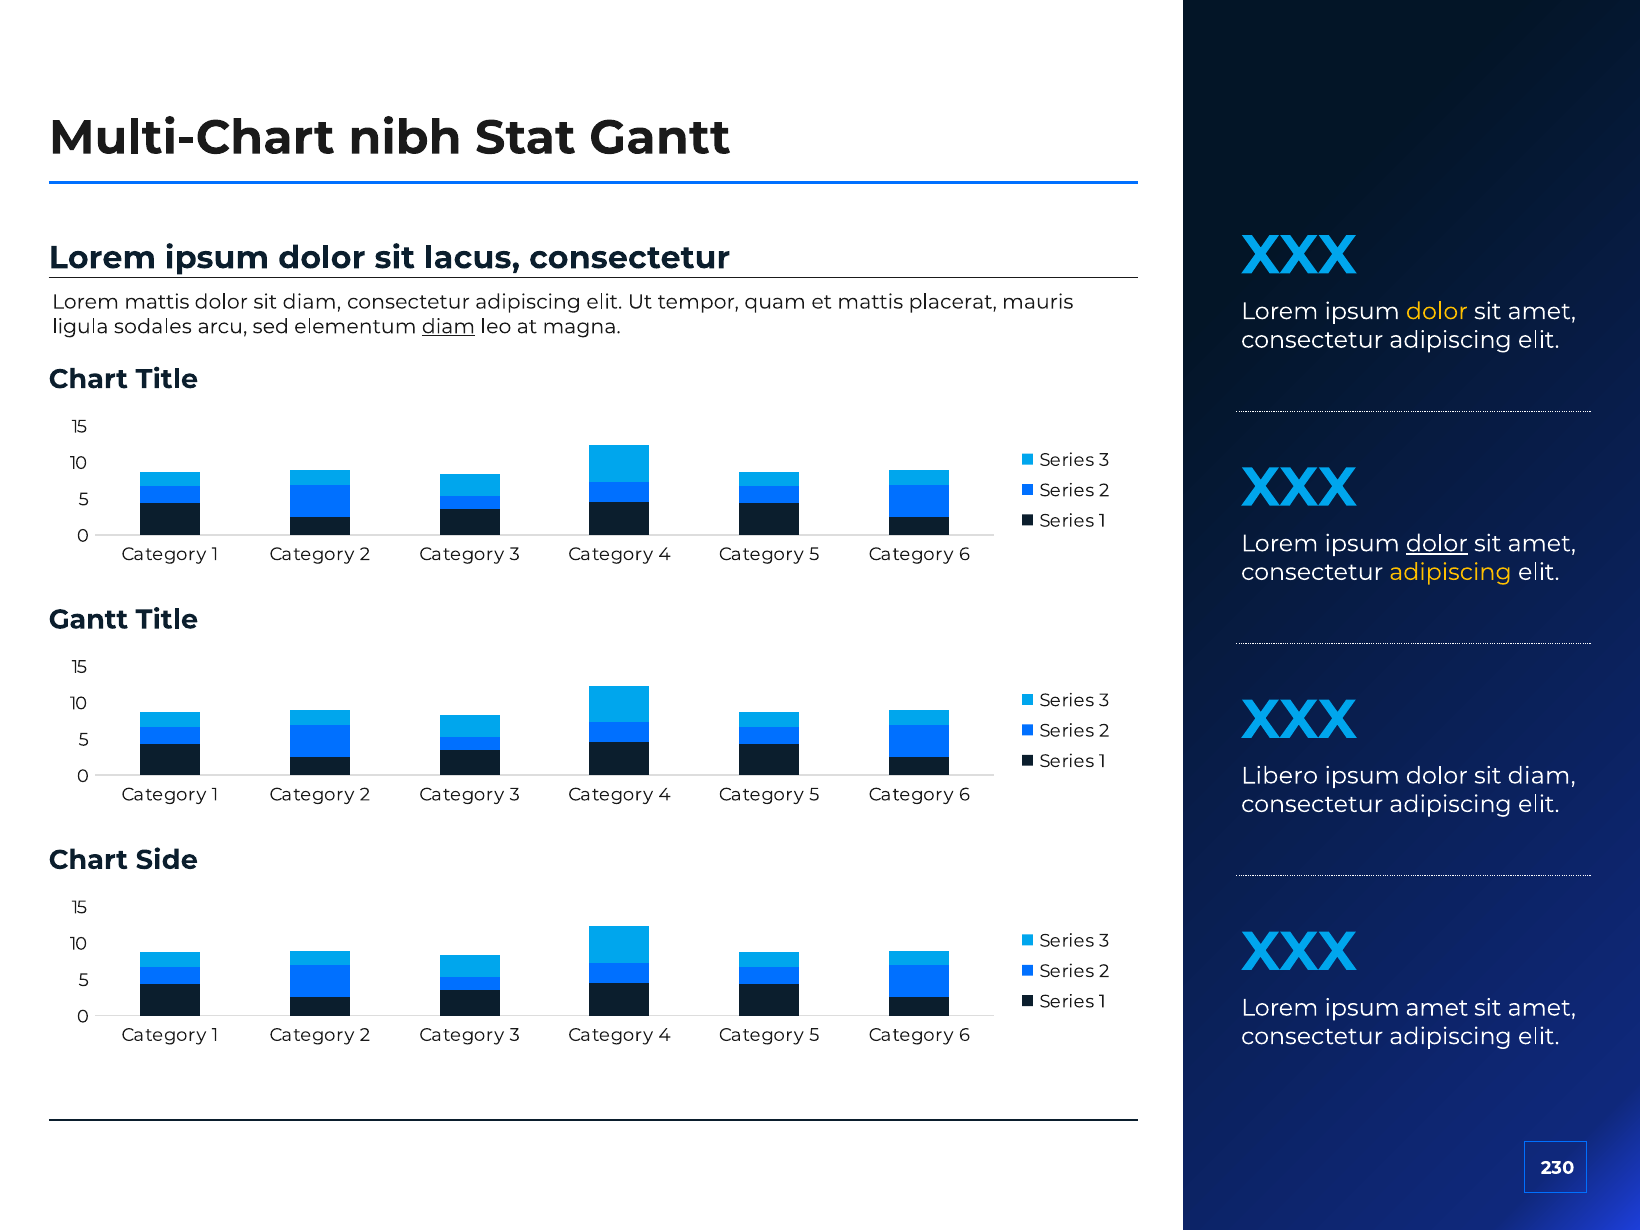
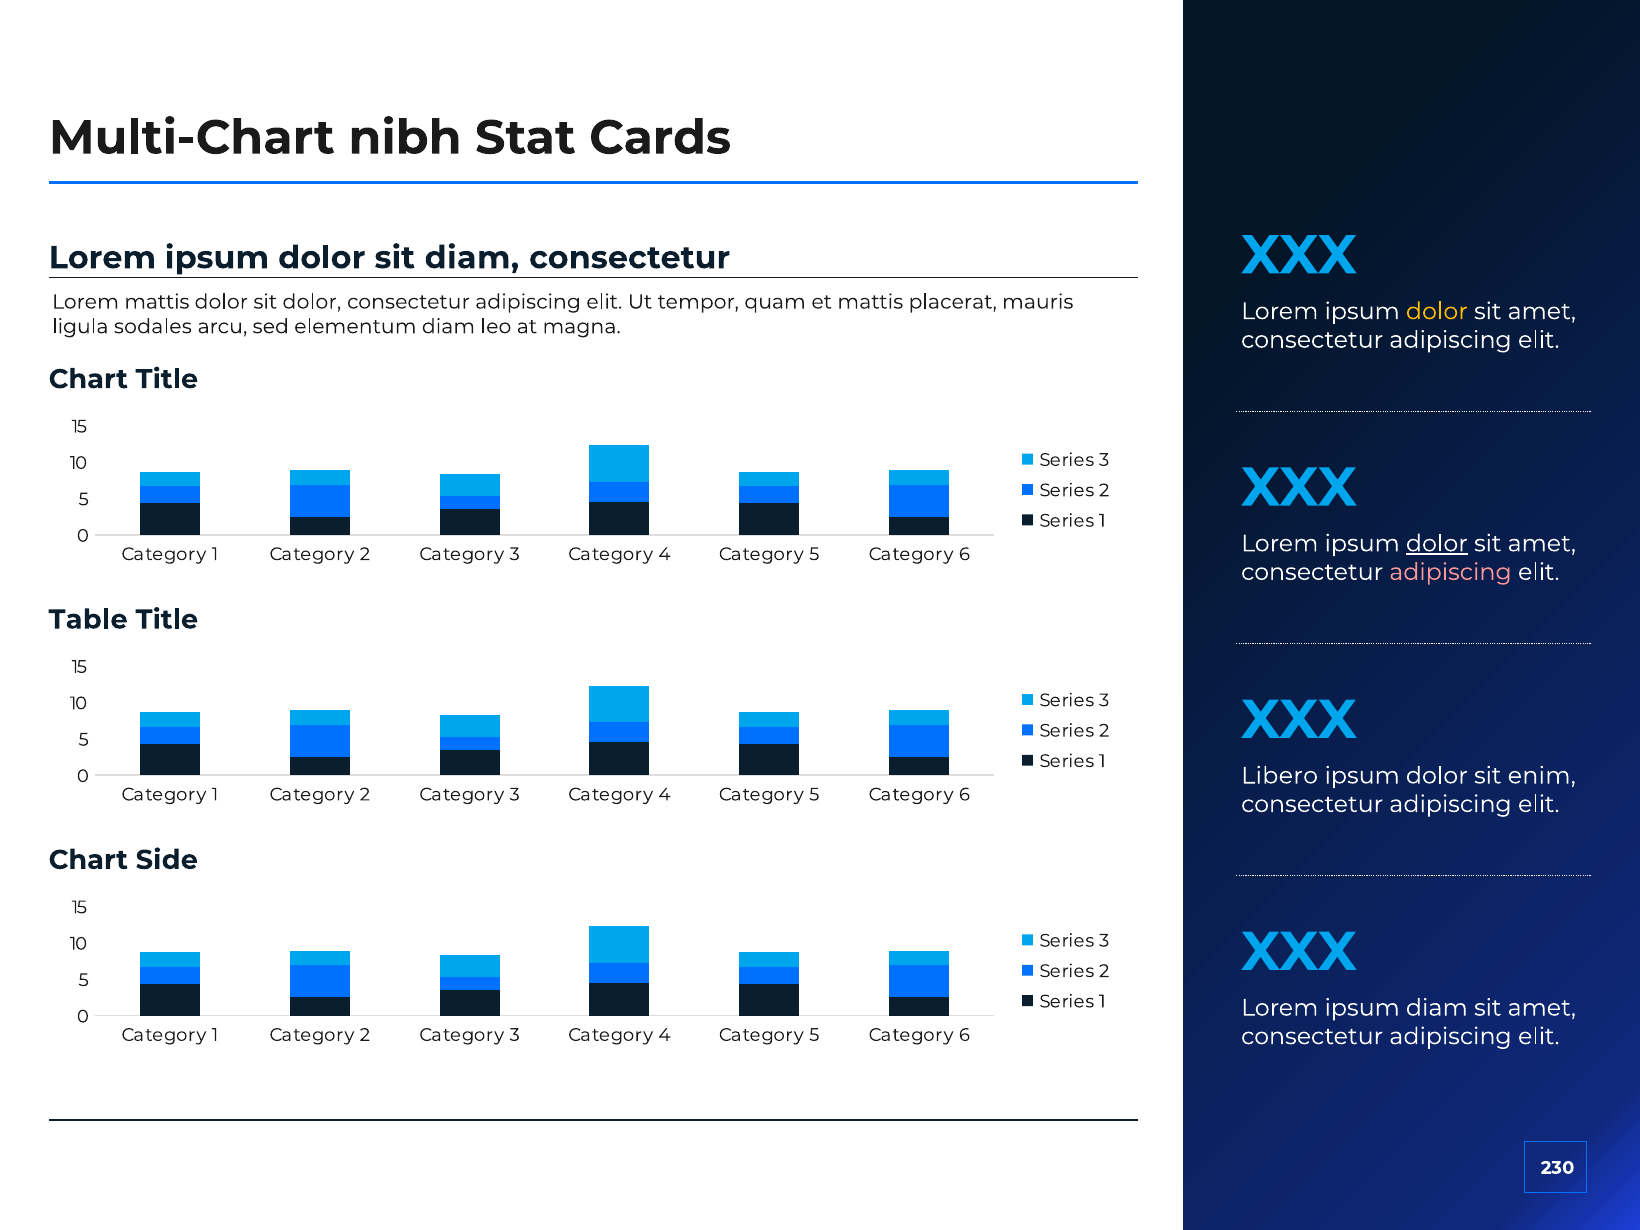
Stat Gantt: Gantt -> Cards
sit lacus: lacus -> diam
diam at (312, 302): diam -> dolor
diam at (448, 327) underline: present -> none
adipiscing at (1450, 572) colour: yellow -> pink
Gantt at (88, 620): Gantt -> Table
ipsum dolor sit diam: diam -> enim
ipsum amet: amet -> diam
